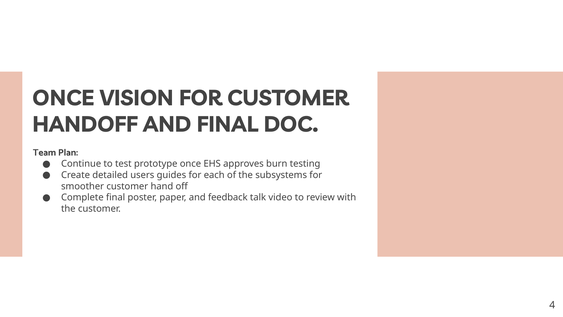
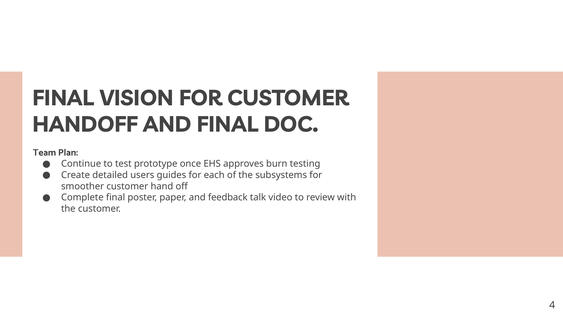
ONCE at (63, 98): ONCE -> FINAL
